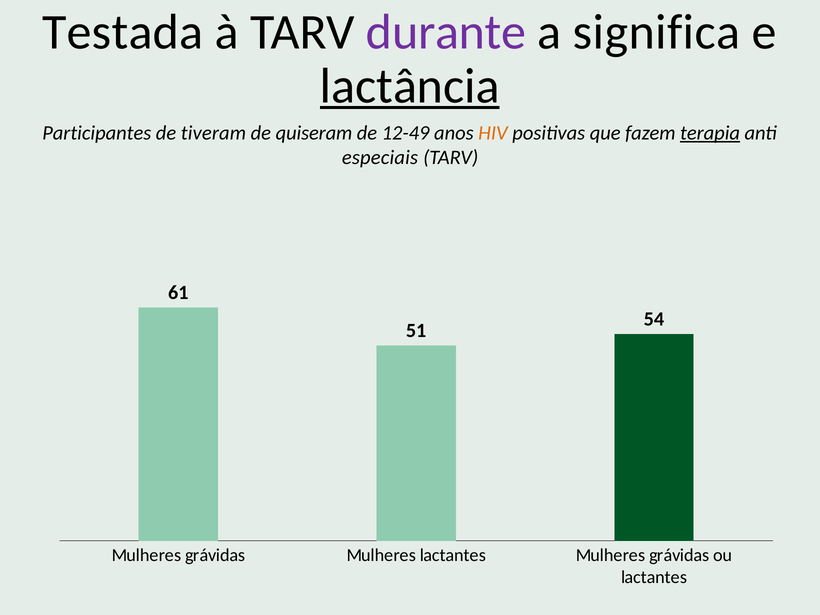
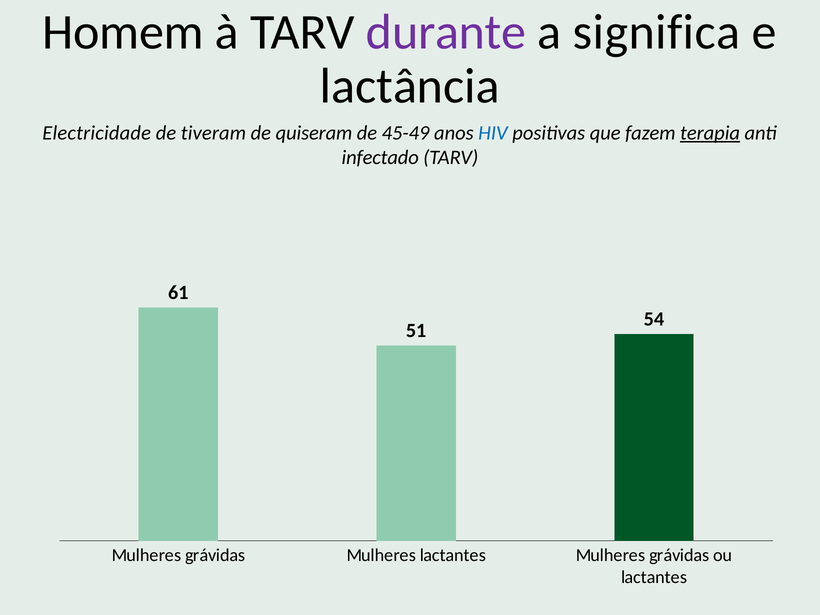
Testada: Testada -> Homem
lactância underline: present -> none
Participantes: Participantes -> Electricidade
12-49: 12-49 -> 45-49
HIV colour: orange -> blue
especiais: especiais -> infectado
